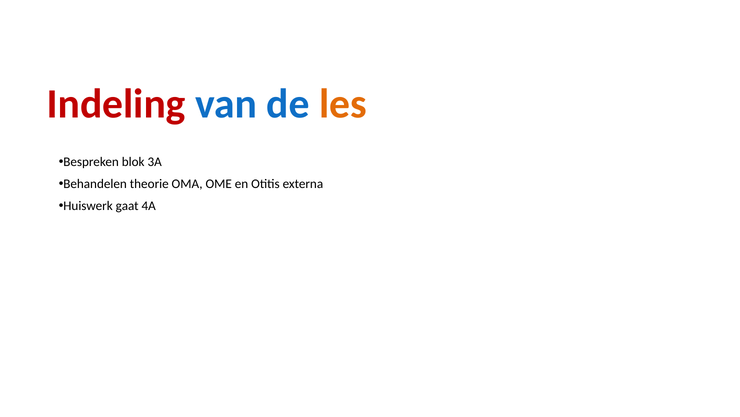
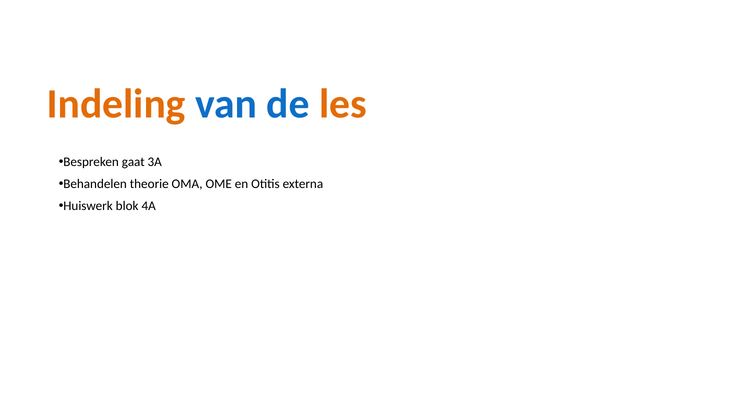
Indeling colour: red -> orange
blok: blok -> gaat
gaat: gaat -> blok
